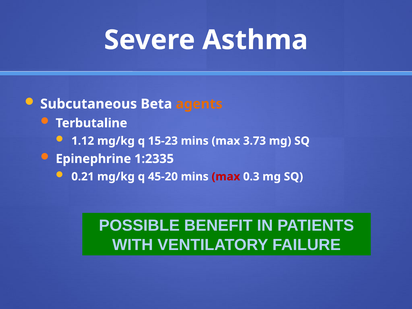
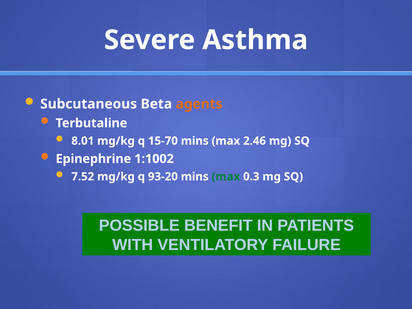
1.12: 1.12 -> 8.01
15-23: 15-23 -> 15-70
3.73: 3.73 -> 2.46
1:2335: 1:2335 -> 1:1002
0.21: 0.21 -> 7.52
45-20: 45-20 -> 93-20
max at (226, 177) colour: red -> green
